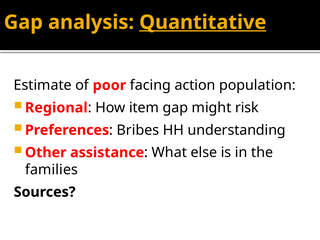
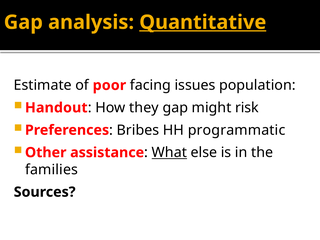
action: action -> issues
Regional: Regional -> Handout
item: item -> they
understanding: understanding -> programmatic
What underline: none -> present
